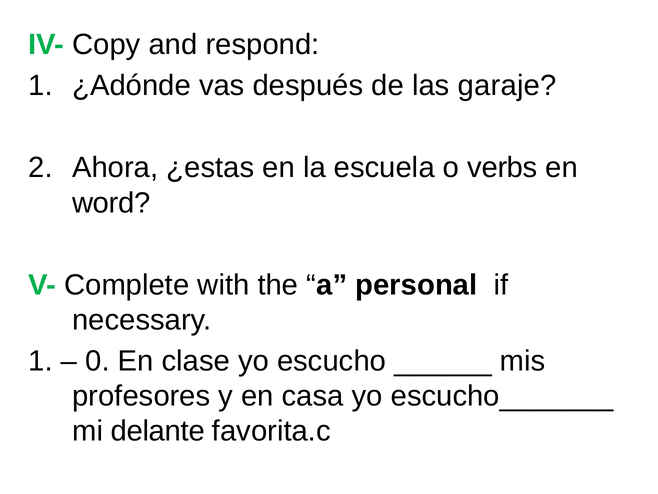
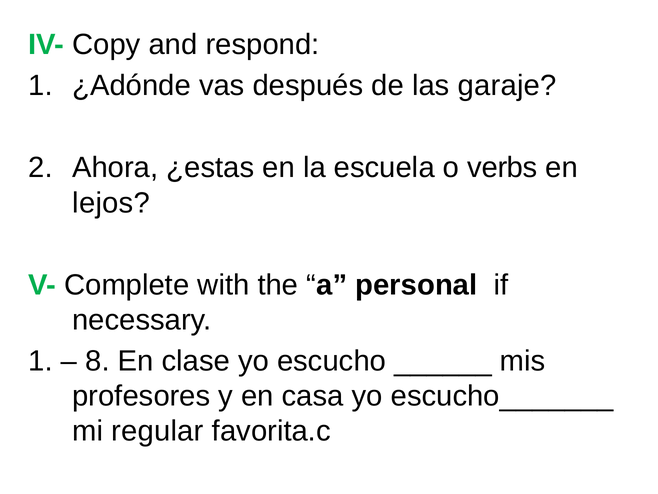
word: word -> lejos
0: 0 -> 8
delante: delante -> regular
